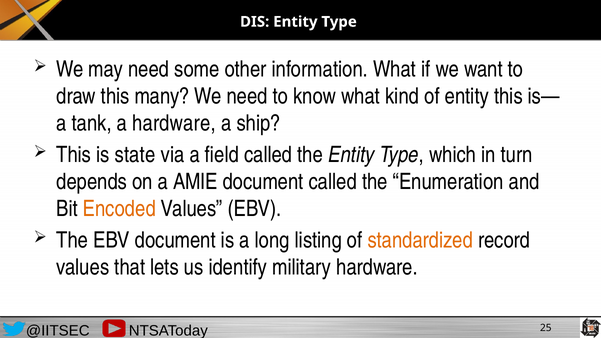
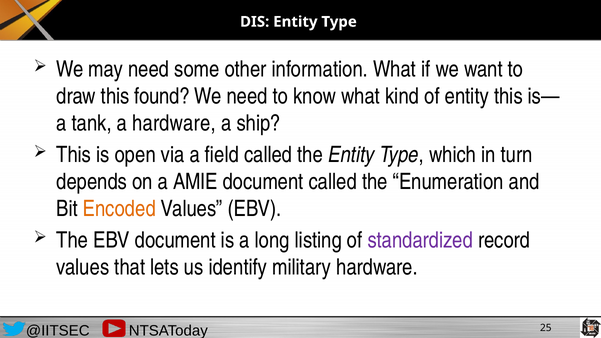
many: many -> found
state: state -> open
standardized colour: orange -> purple
